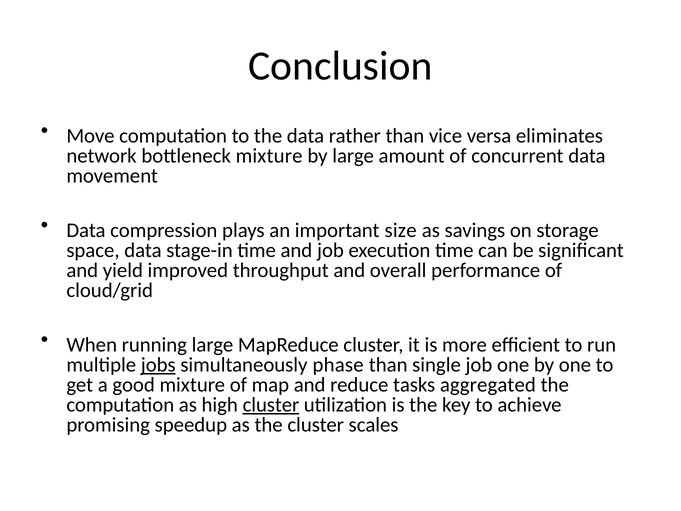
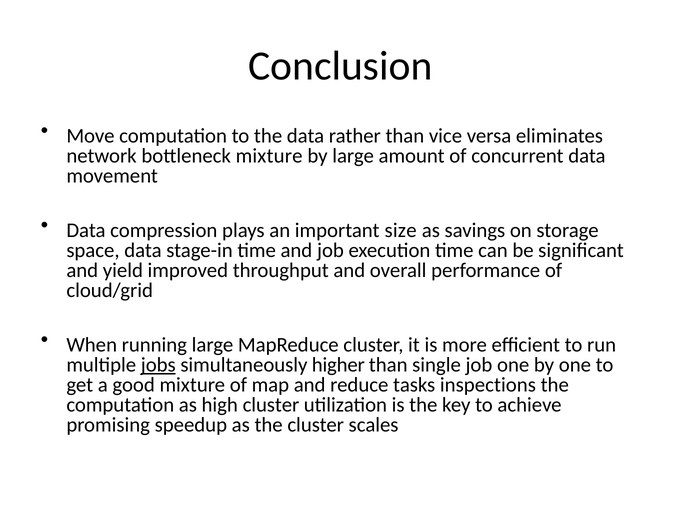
phase: phase -> higher
aggregated: aggregated -> inspections
cluster at (271, 405) underline: present -> none
